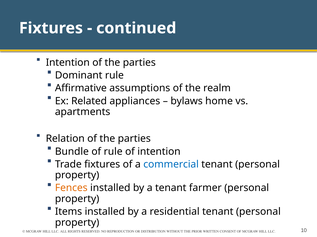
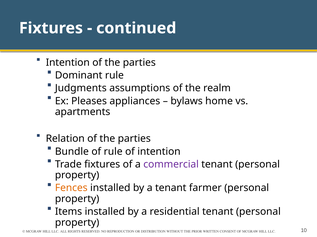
Affirmative: Affirmative -> Judgments
Related: Related -> Pleases
commercial colour: blue -> purple
